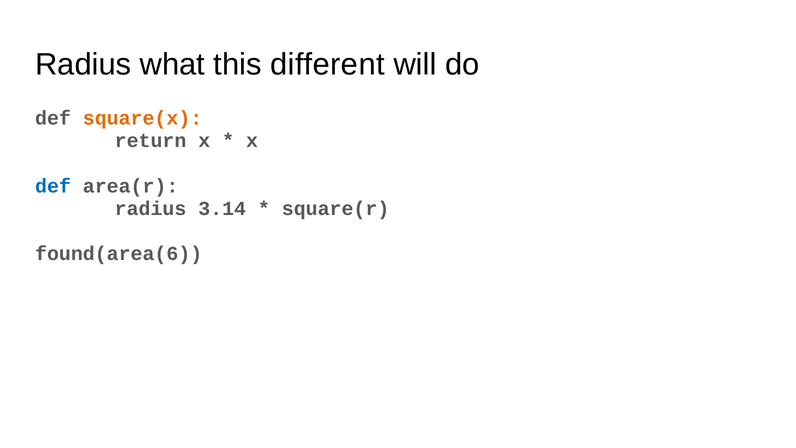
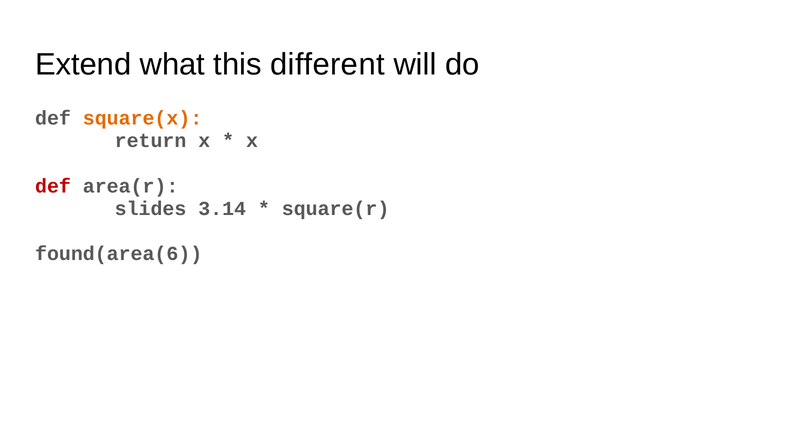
Radius at (83, 64): Radius -> Extend
def at (53, 186) colour: blue -> red
radius at (151, 209): radius -> slides
